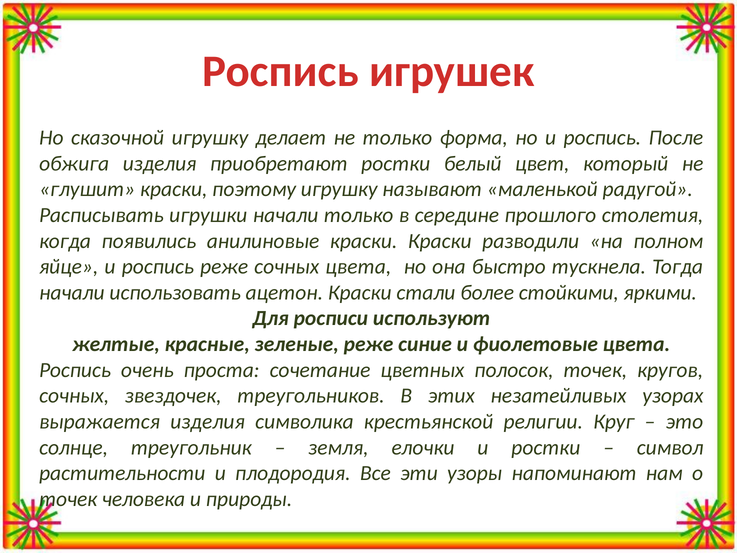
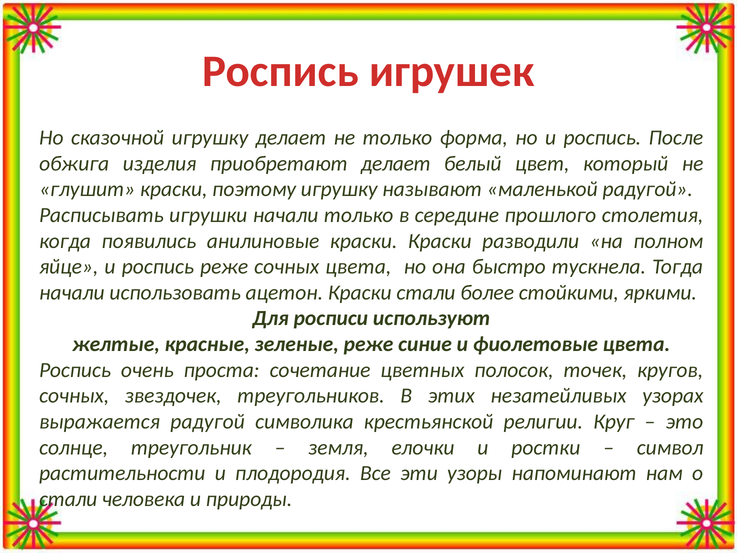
приобретают ростки: ростки -> делает
выражается изделия: изделия -> радугой
точек at (68, 499): точек -> стали
